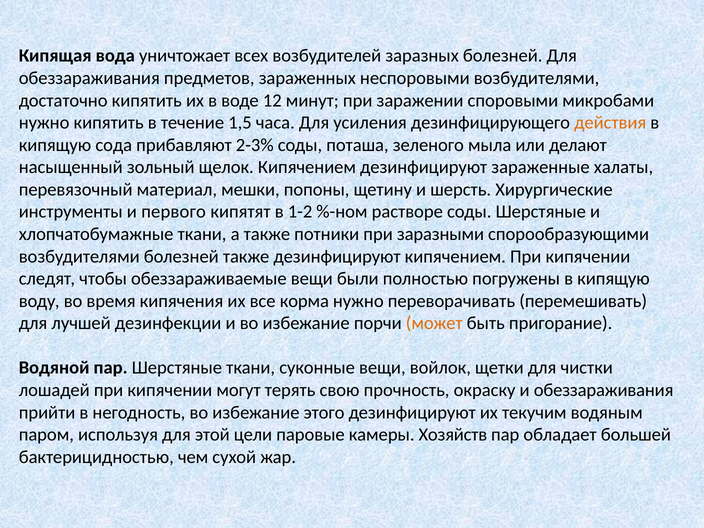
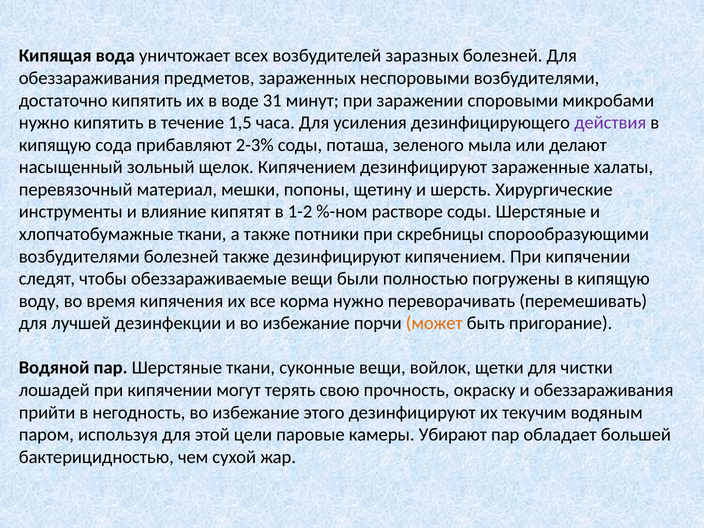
12: 12 -> 31
действия colour: orange -> purple
первого: первого -> влияние
заразными: заразными -> скребницы
Хозяйств: Хозяйств -> Убирают
